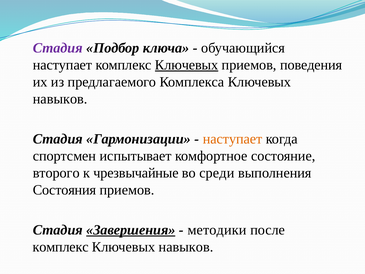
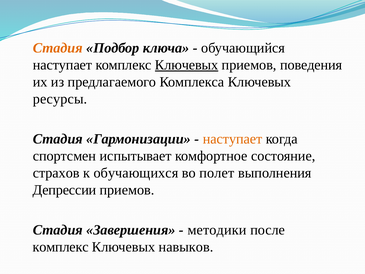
Стадия at (58, 48) colour: purple -> orange
навыков at (60, 99): навыков -> ресурсы
второго: второго -> страхов
чрезвычайные: чрезвычайные -> обучающихся
среди: среди -> полет
Состояния: Состояния -> Депрессии
Завершения underline: present -> none
